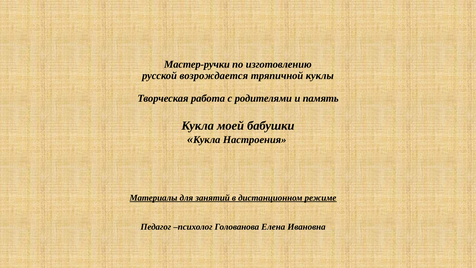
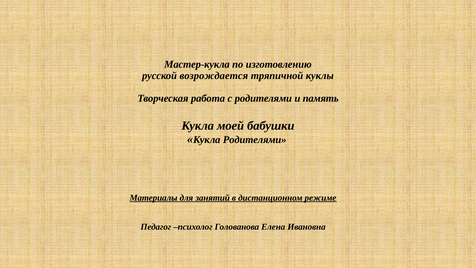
Мастер-ручки: Мастер-ручки -> Мастер-кукла
Кукла Настроения: Настроения -> Родителями
